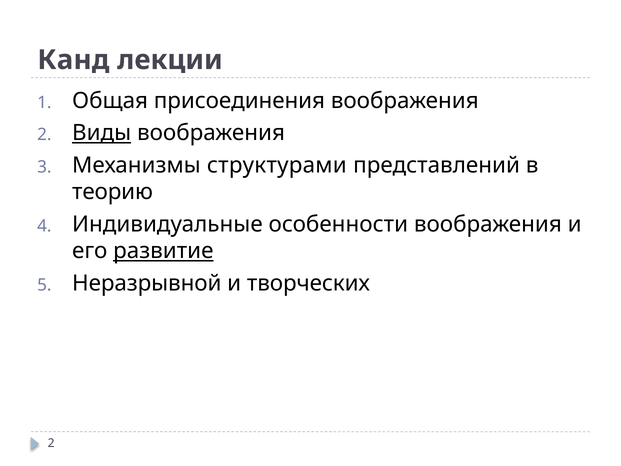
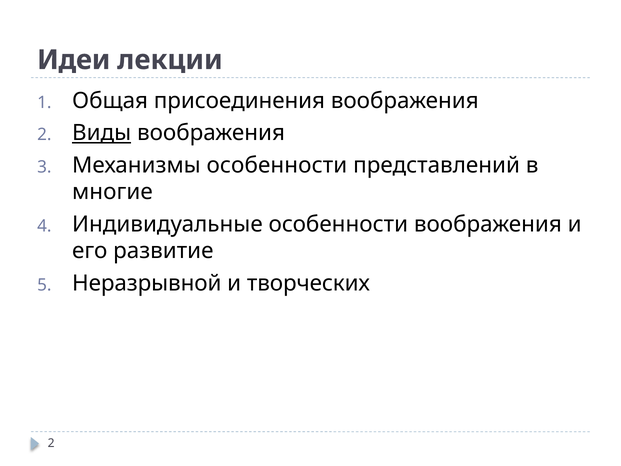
Канд: Канд -> Идеи
Механизмы структурами: структурами -> особенности
теорию: теорию -> многие
развитие underline: present -> none
